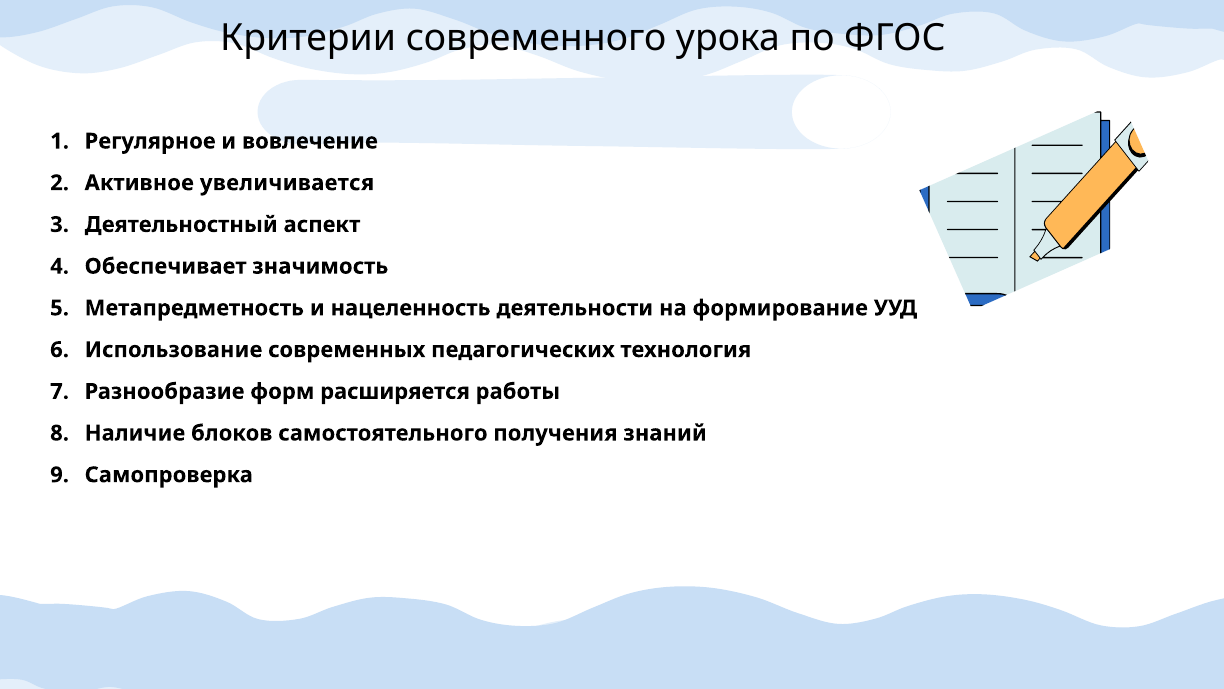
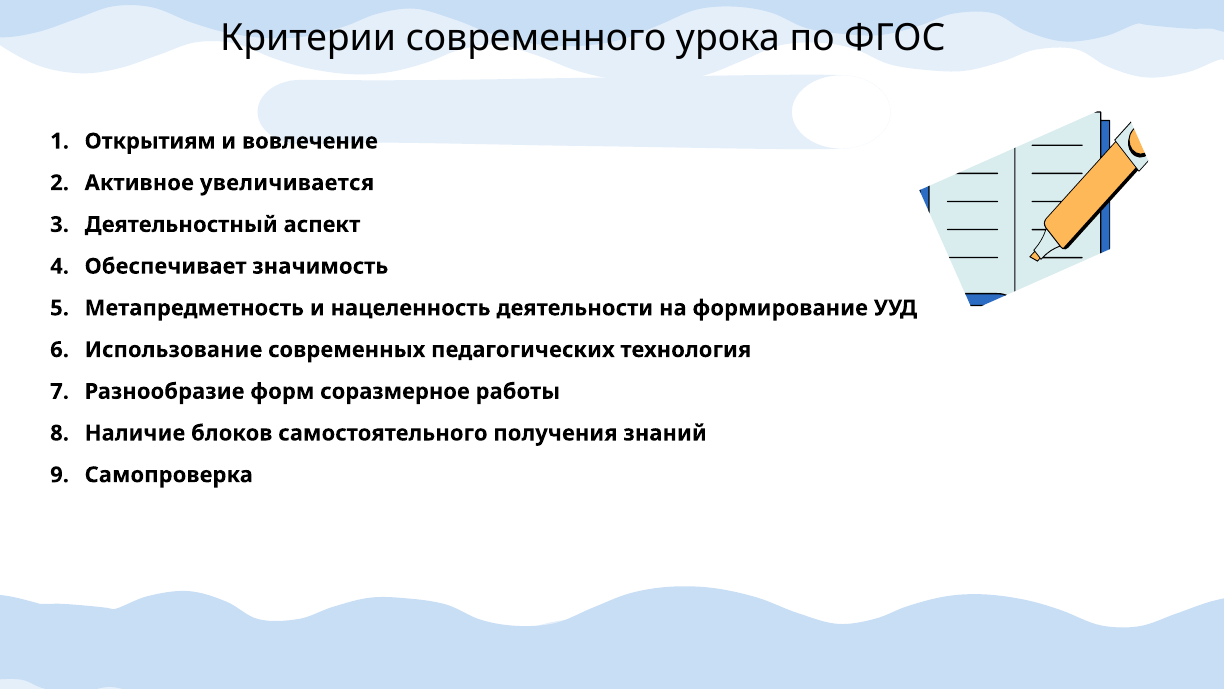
Регулярное: Регулярное -> Открытиям
расширяется: расширяется -> соразмерное
